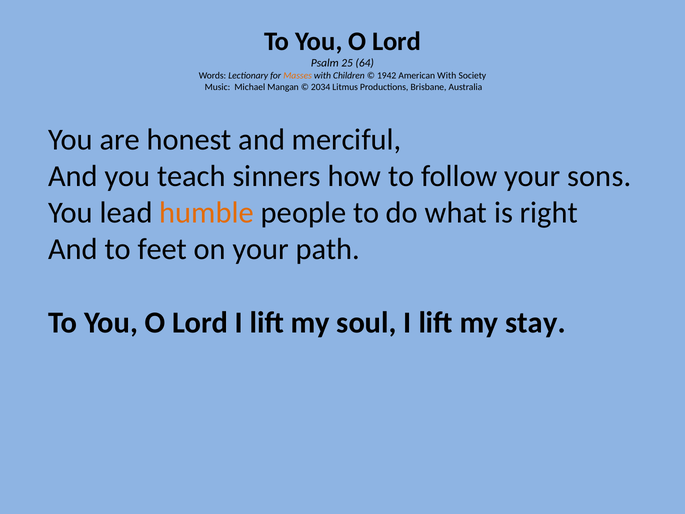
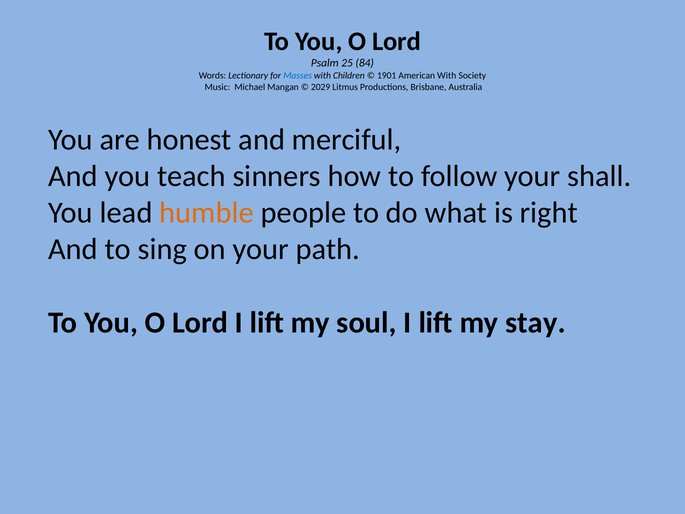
64: 64 -> 84
Masses colour: orange -> blue
1942: 1942 -> 1901
2034: 2034 -> 2029
sons: sons -> shall
feet: feet -> sing
